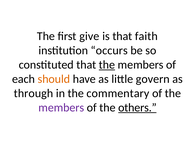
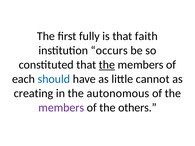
give: give -> fully
should colour: orange -> blue
govern: govern -> cannot
through: through -> creating
commentary: commentary -> autonomous
others underline: present -> none
